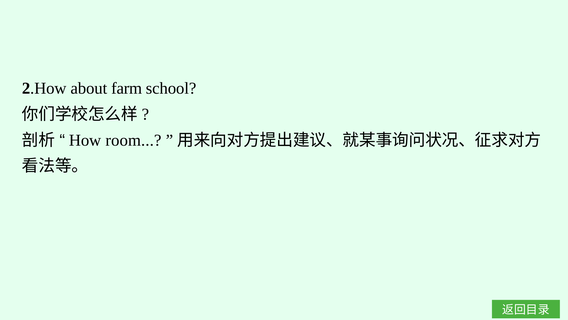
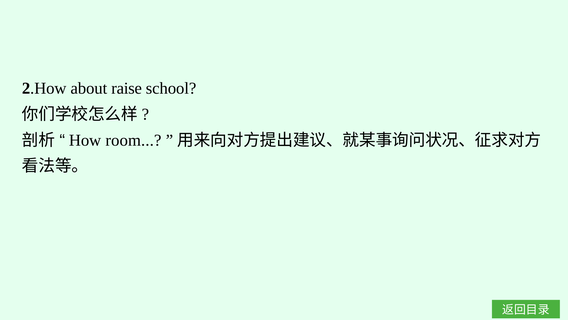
farm: farm -> raise
